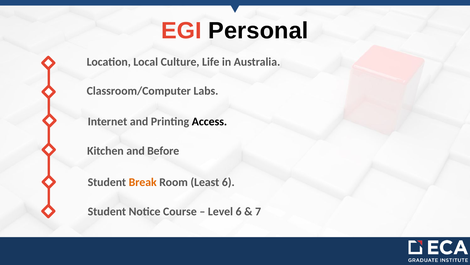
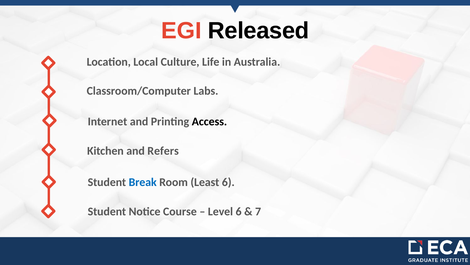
Personal: Personal -> Released
Before: Before -> Refers
Break colour: orange -> blue
